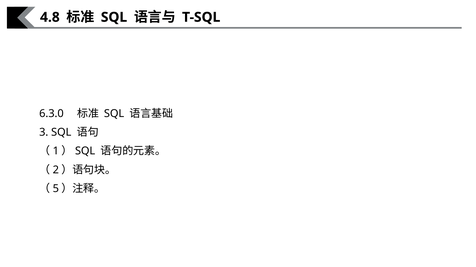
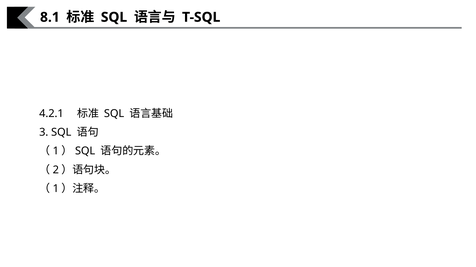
4.8: 4.8 -> 8.1
6.3.0: 6.3.0 -> 4.2.1
5 at (56, 189): 5 -> 1
